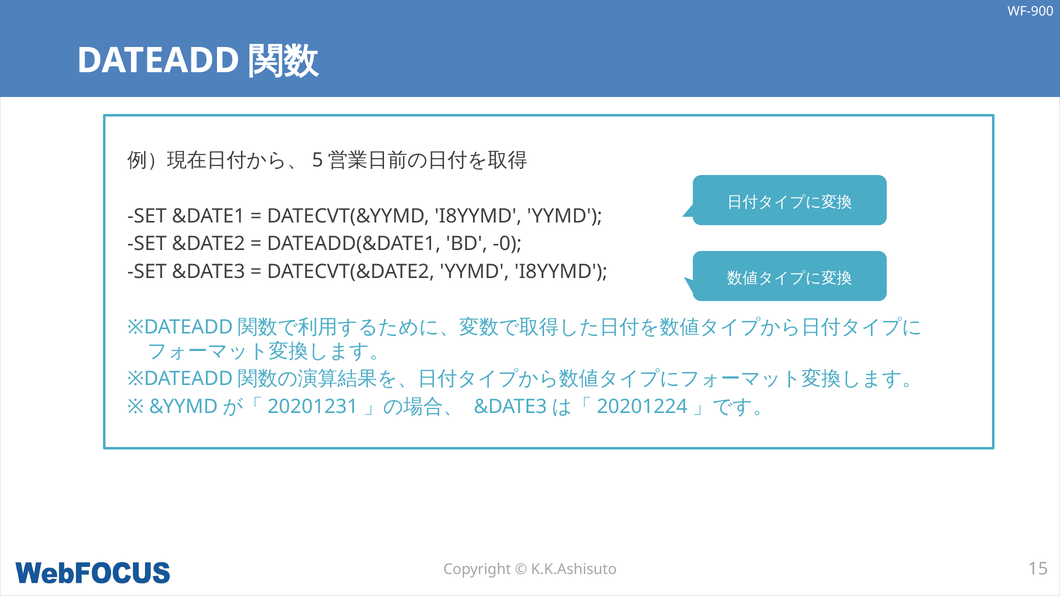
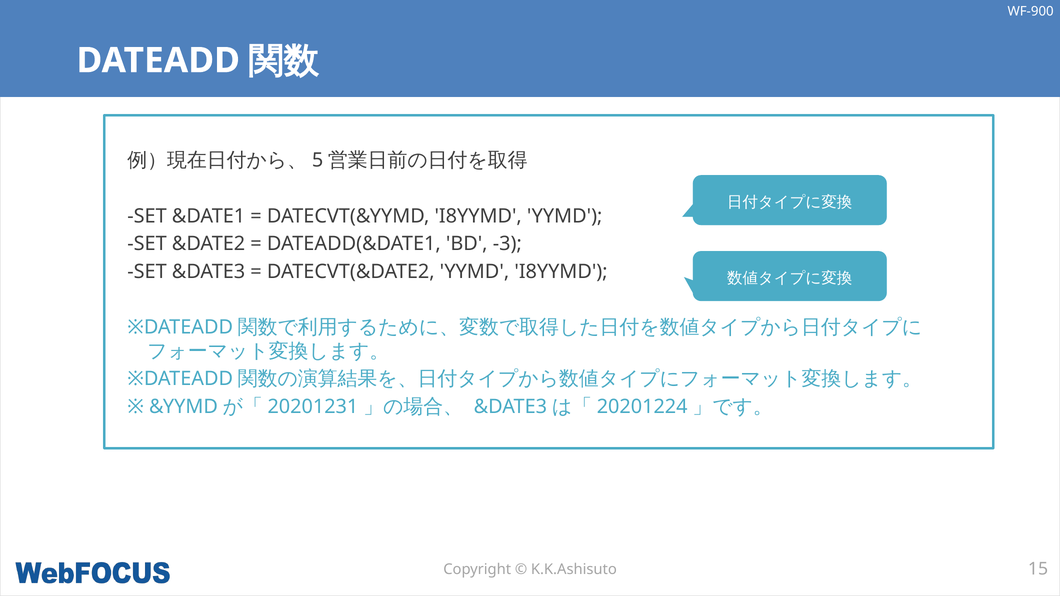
-0: -0 -> -3
